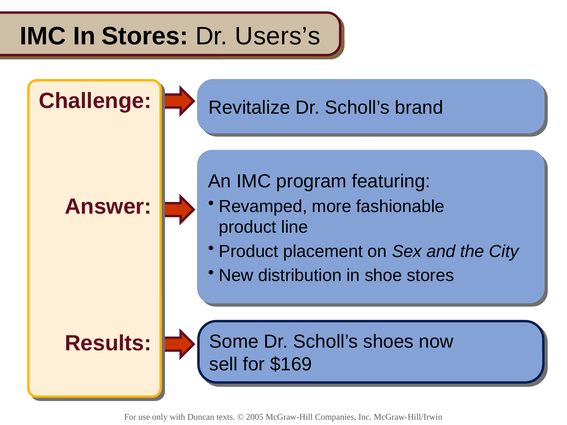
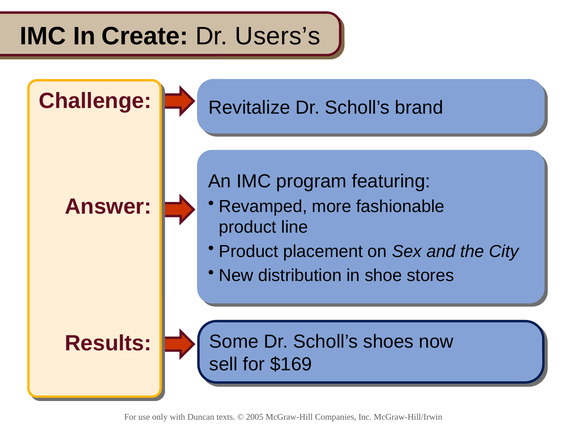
In Stores: Stores -> Create
